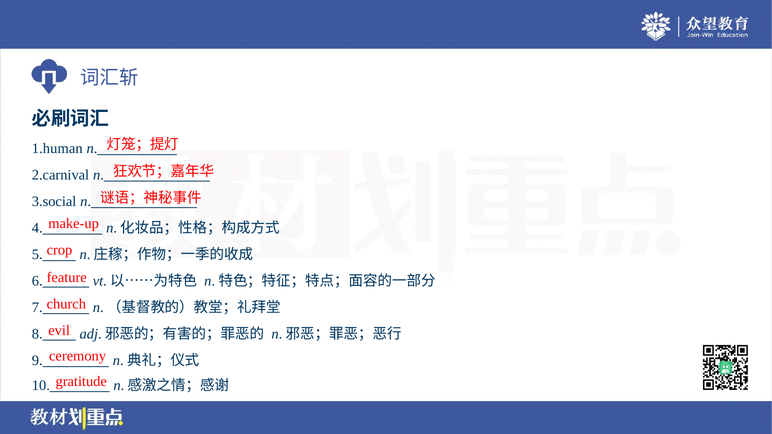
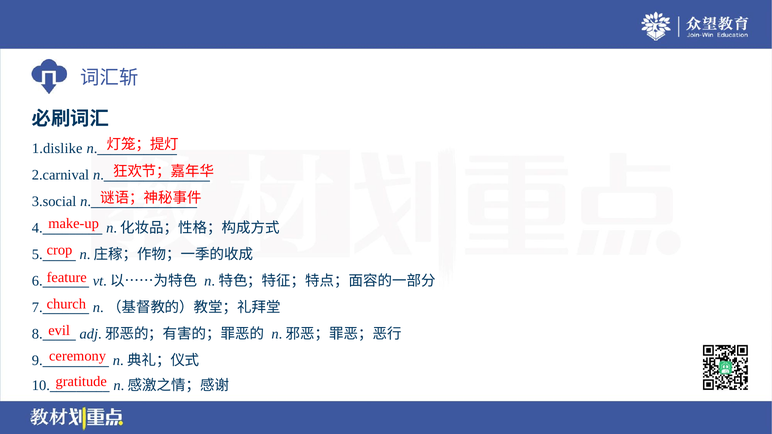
1.human: 1.human -> 1.dislike
